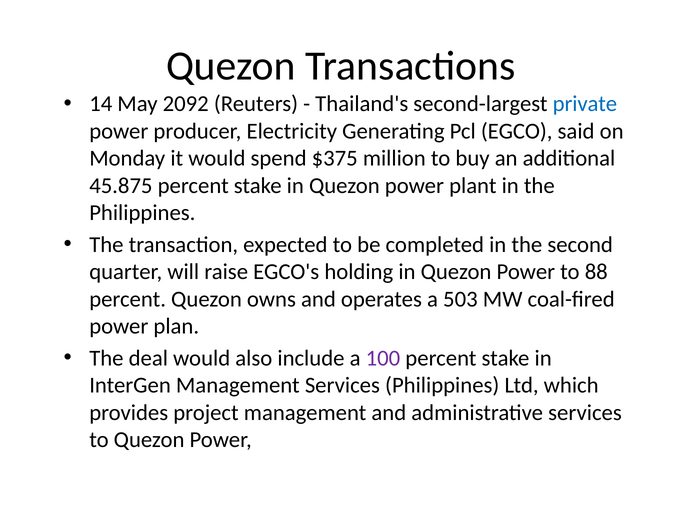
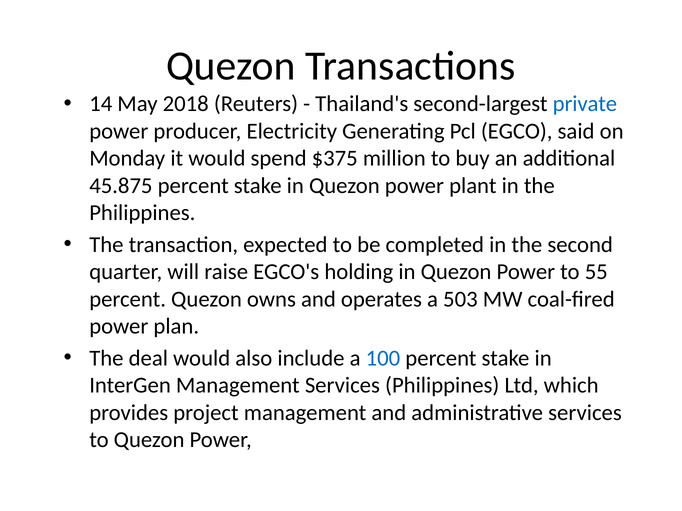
2092: 2092 -> 2018
88: 88 -> 55
100 colour: purple -> blue
